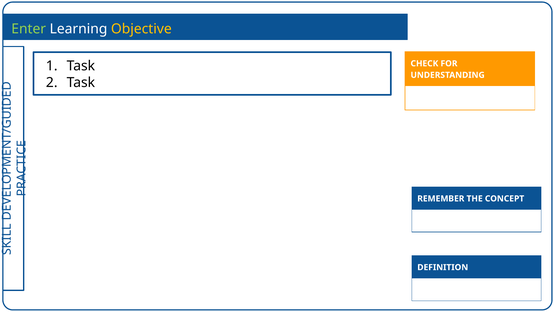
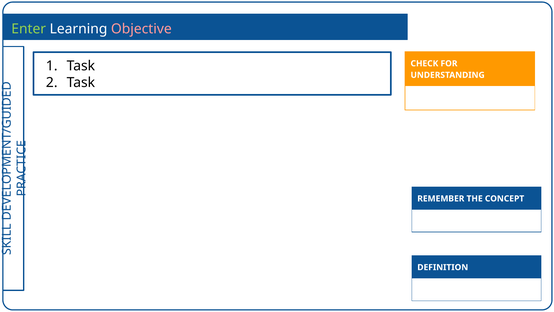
Objective colour: yellow -> pink
